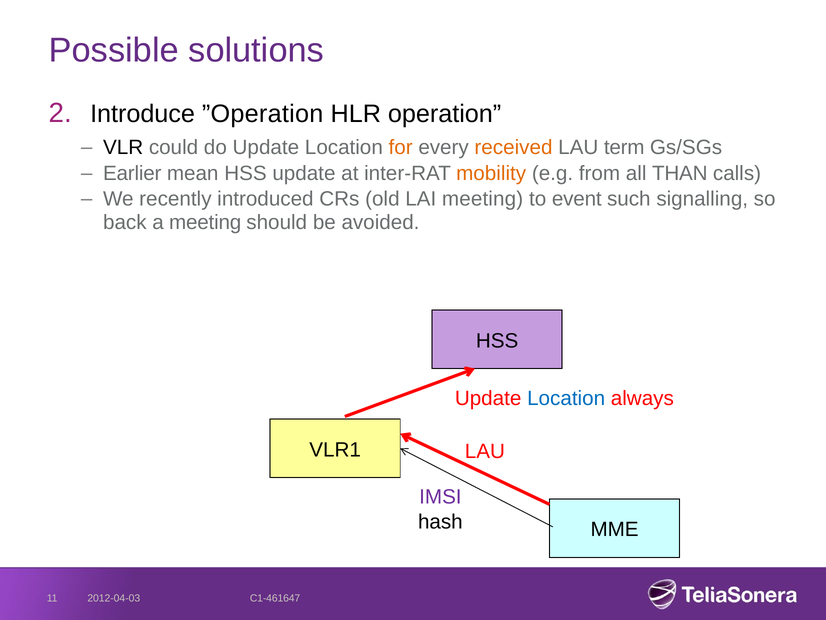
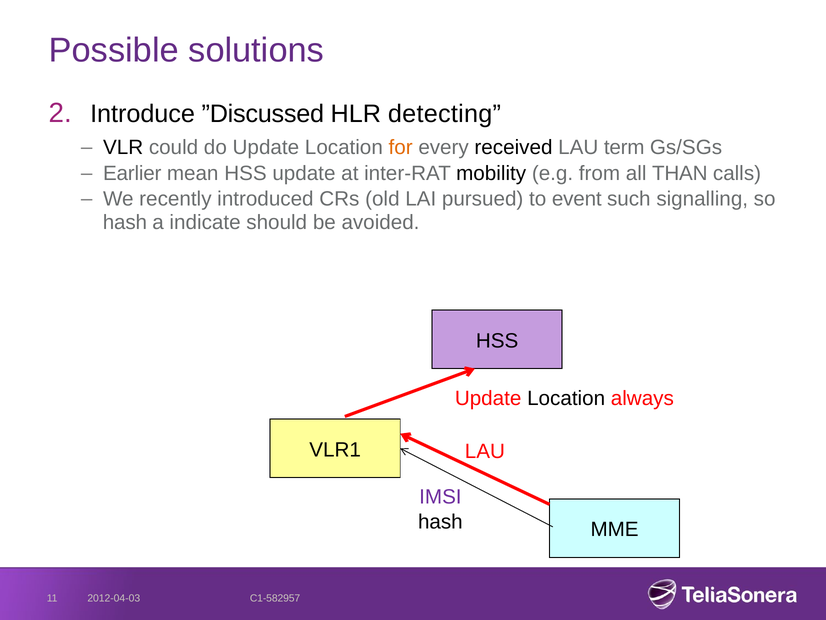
”Operation: ”Operation -> ”Discussed
operation: operation -> detecting
received colour: orange -> black
mobility colour: orange -> black
LAI meeting: meeting -> pursued
back at (125, 222): back -> hash
a meeting: meeting -> indicate
Location at (566, 398) colour: blue -> black
C1-461647: C1-461647 -> C1-582957
